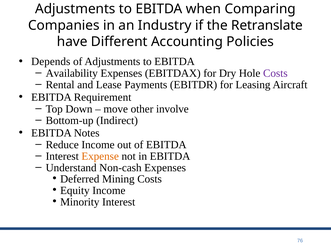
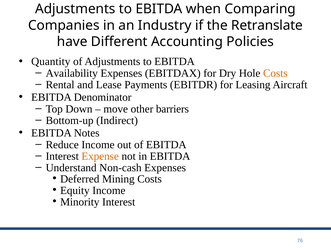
Depends: Depends -> Quantity
Costs at (275, 73) colour: purple -> orange
Requirement: Requirement -> Denominator
involve: involve -> barriers
